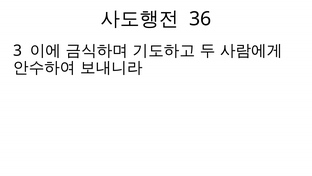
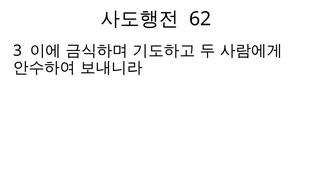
36: 36 -> 62
